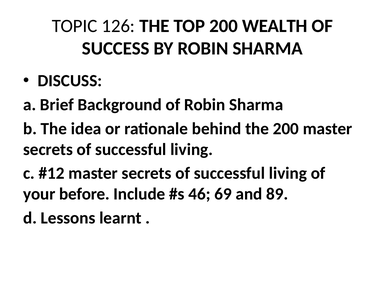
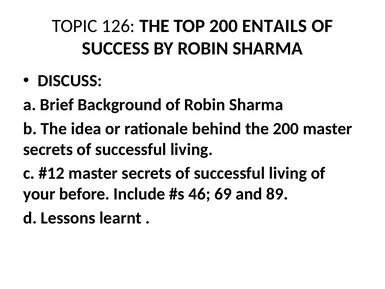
WEALTH: WEALTH -> ENTAILS
